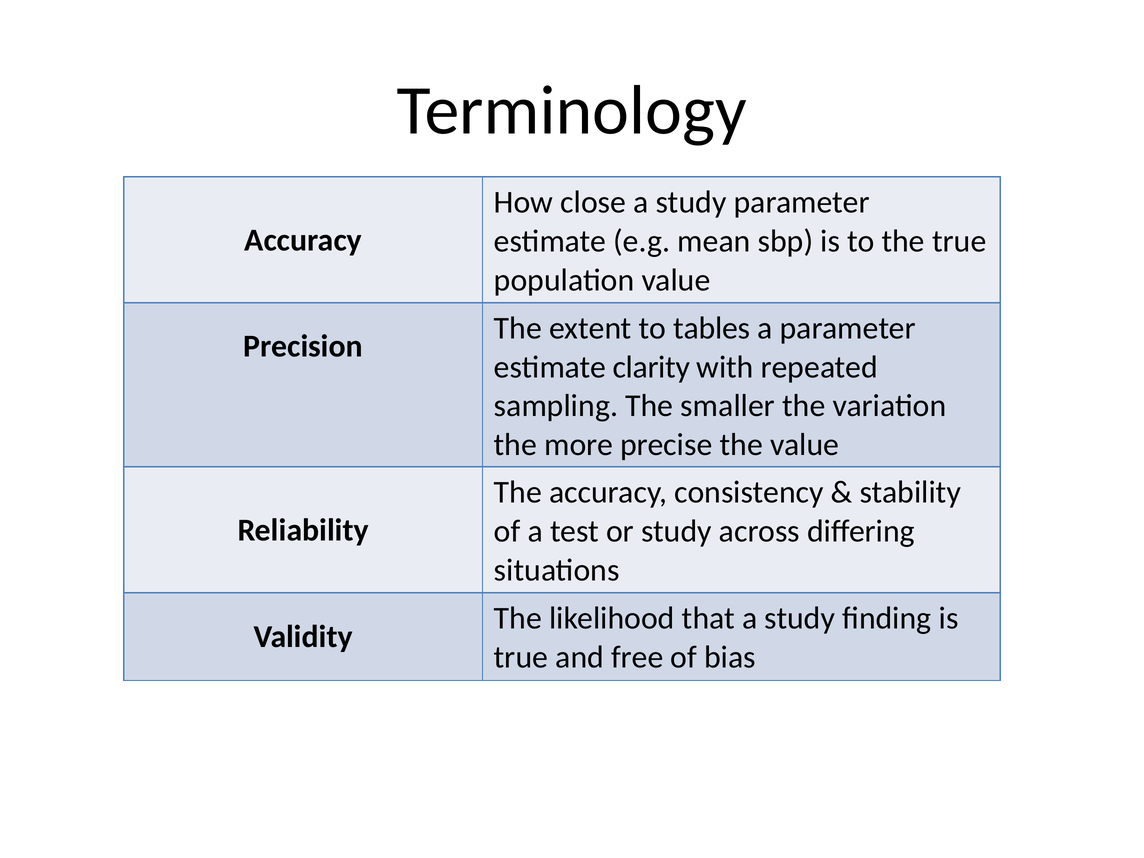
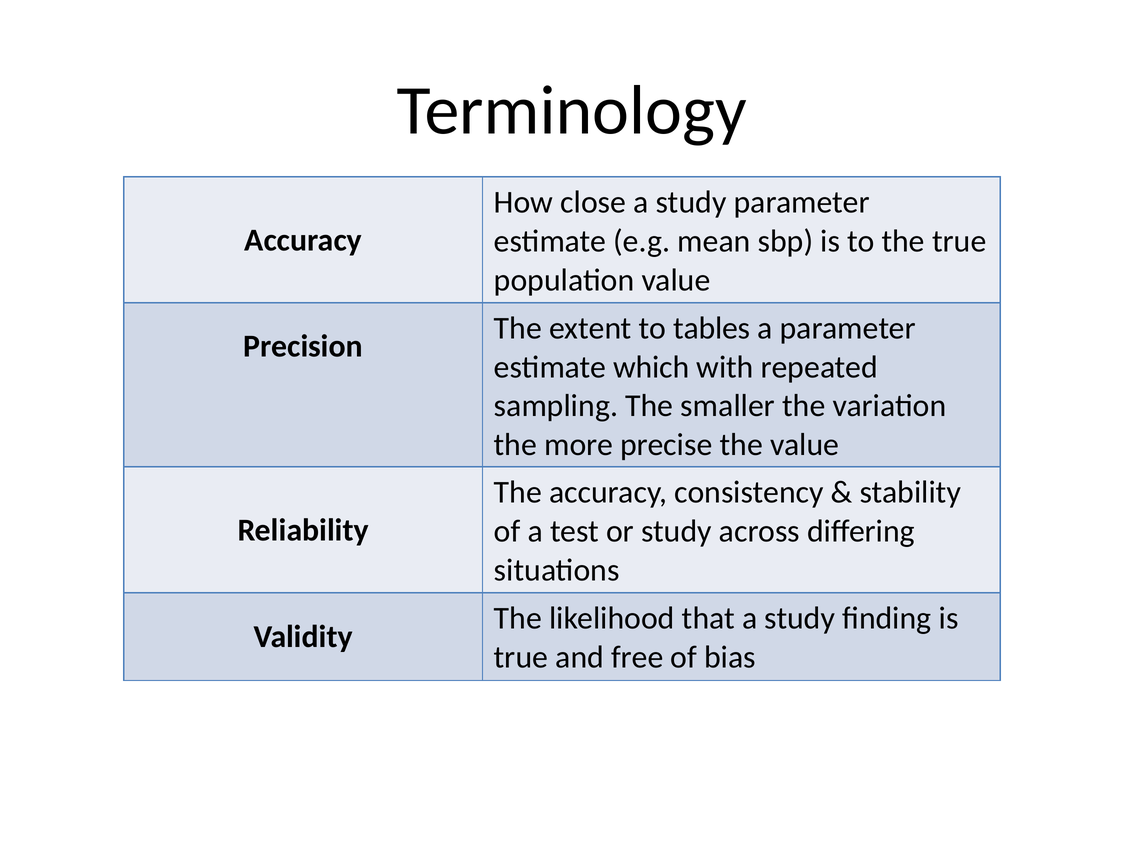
clarity: clarity -> which
